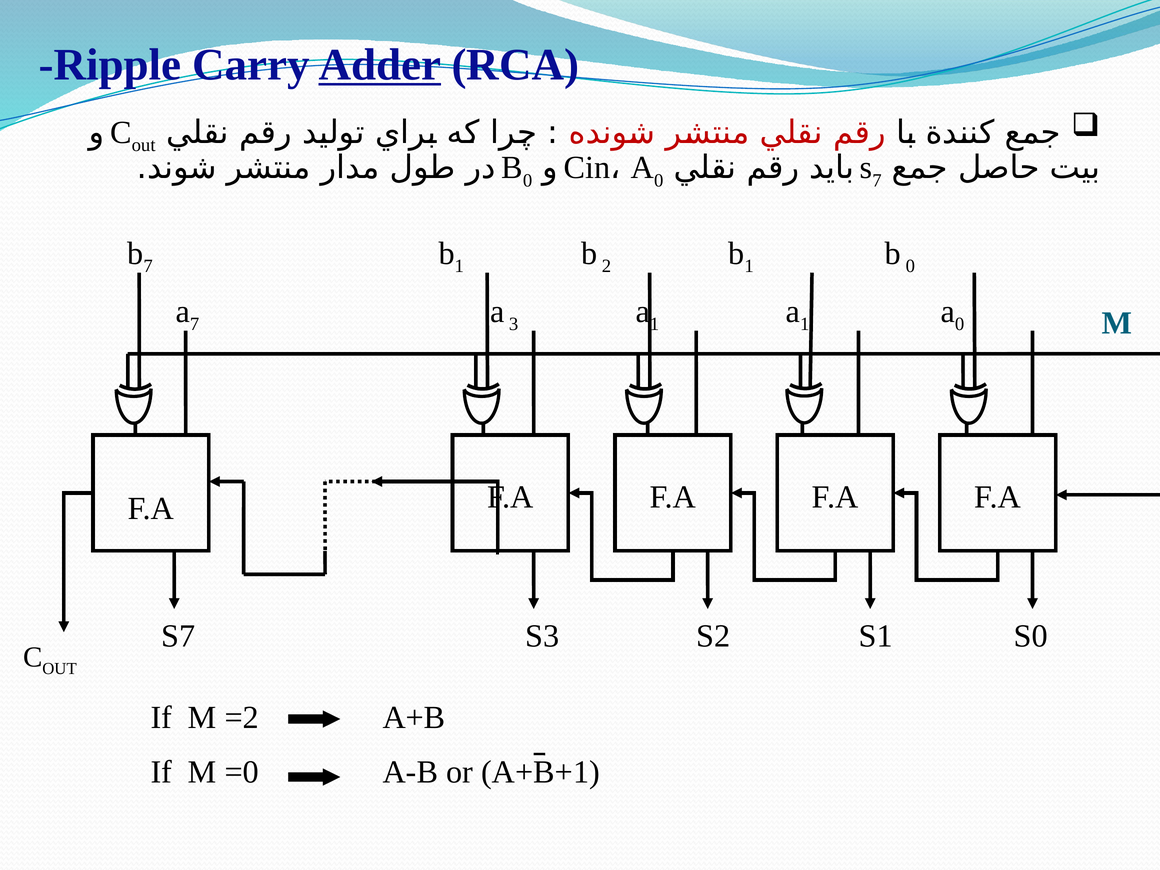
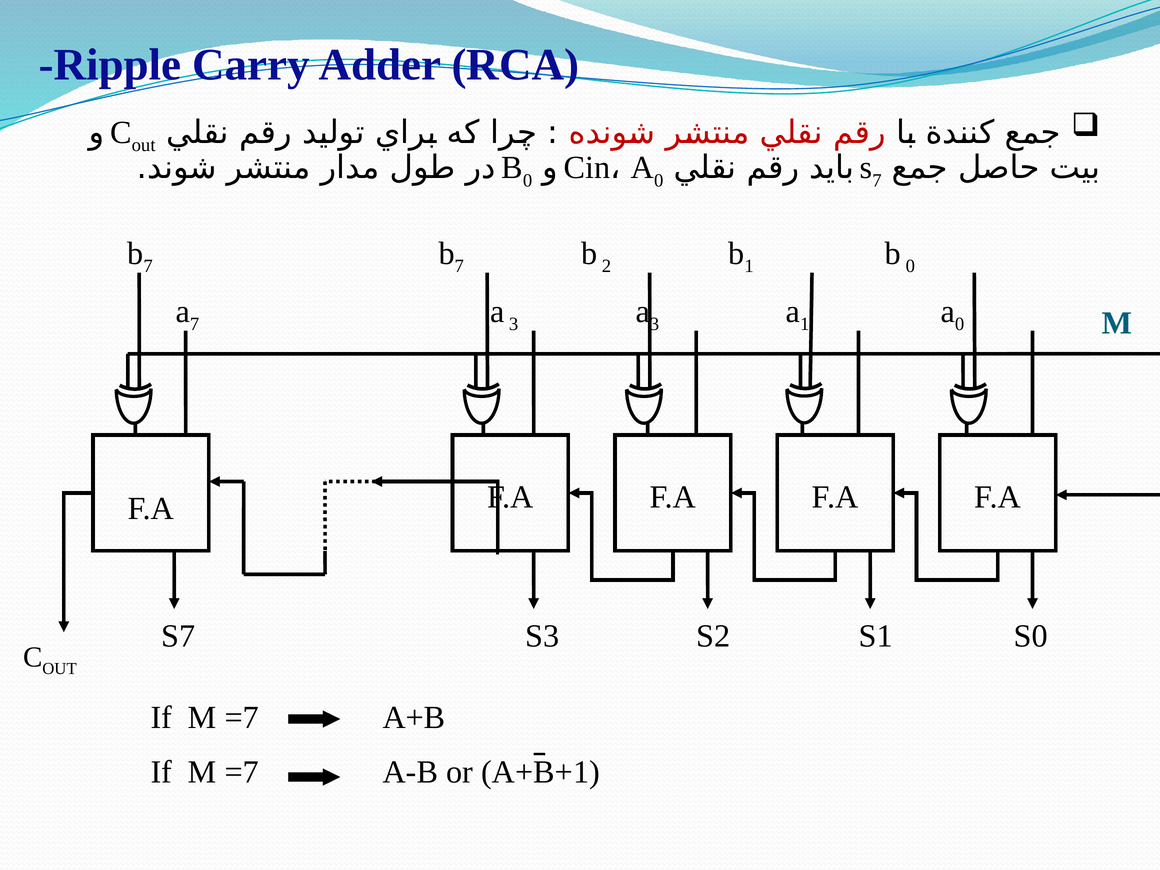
Adder underline: present -> none
1 at (459, 266): 1 -> 7
3 a 1: 1 -> 3
=2 at (242, 717): =2 -> =7
=0 at (242, 772): =0 -> =7
